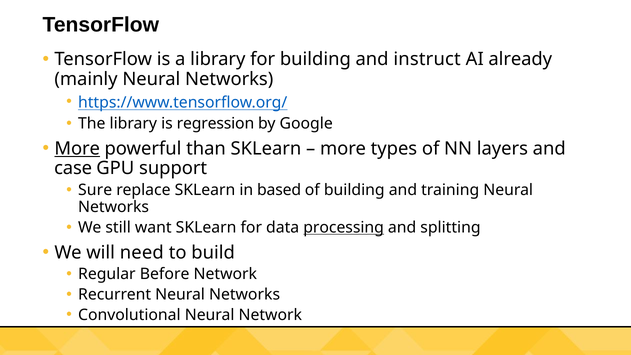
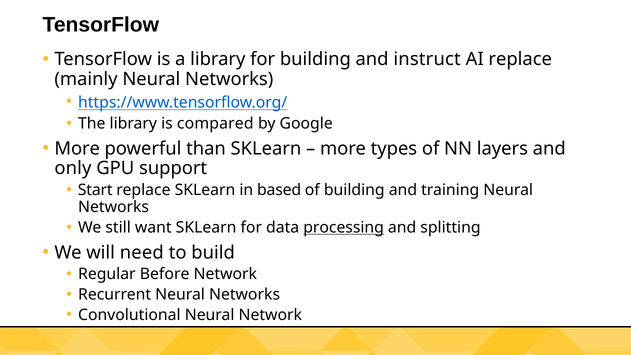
AI already: already -> replace
regression: regression -> compared
More at (77, 148) underline: present -> none
case: case -> only
Sure: Sure -> Start
